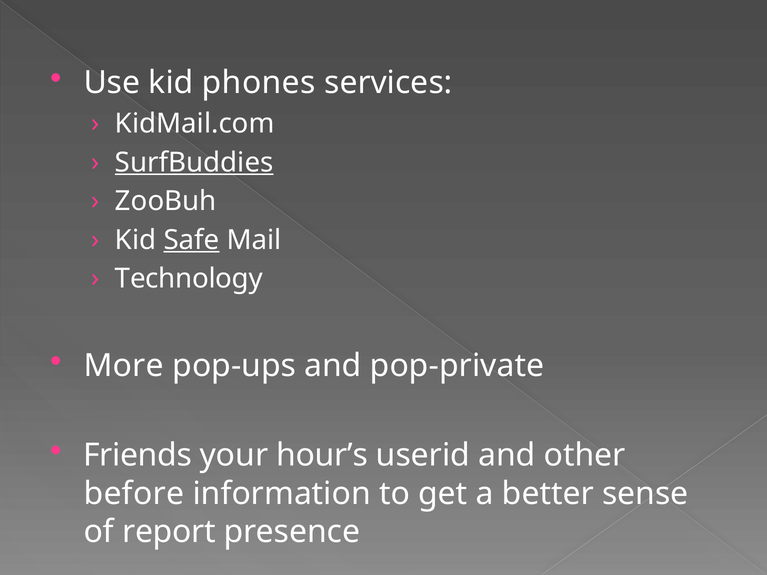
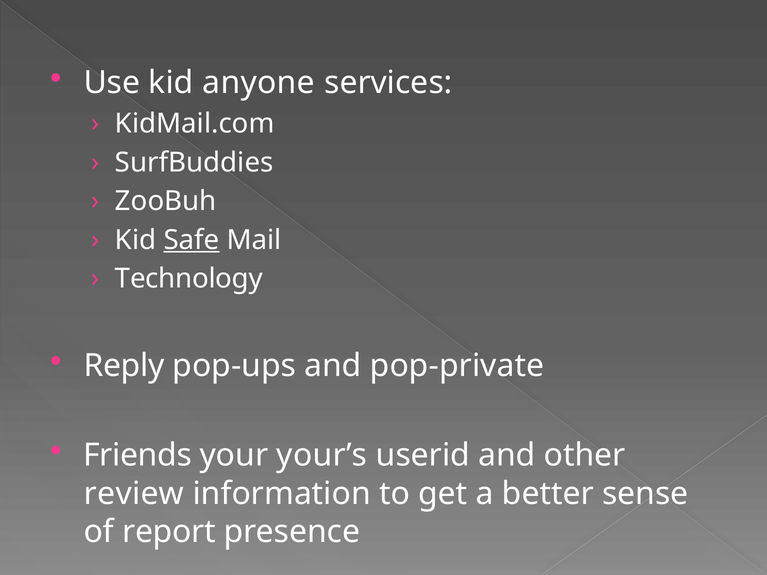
phones: phones -> anyone
SurfBuddies underline: present -> none
More: More -> Reply
hour’s: hour’s -> your’s
before: before -> review
